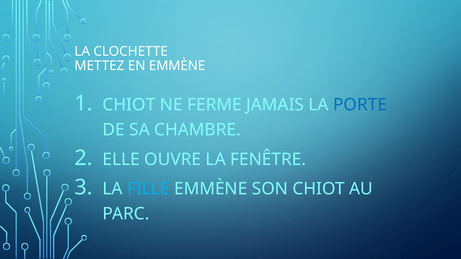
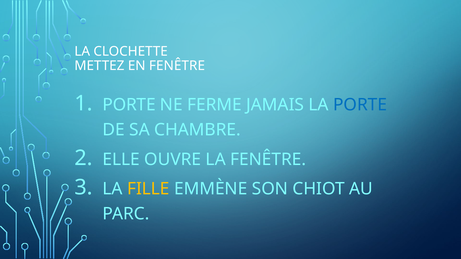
EN EMMÈNE: EMMÈNE -> FENÊTRE
CHIOT at (129, 105): CHIOT -> PORTE
FILLE colour: light blue -> yellow
